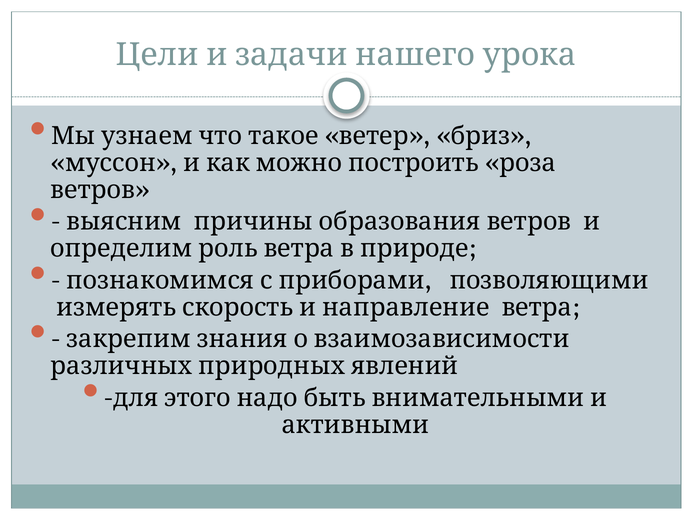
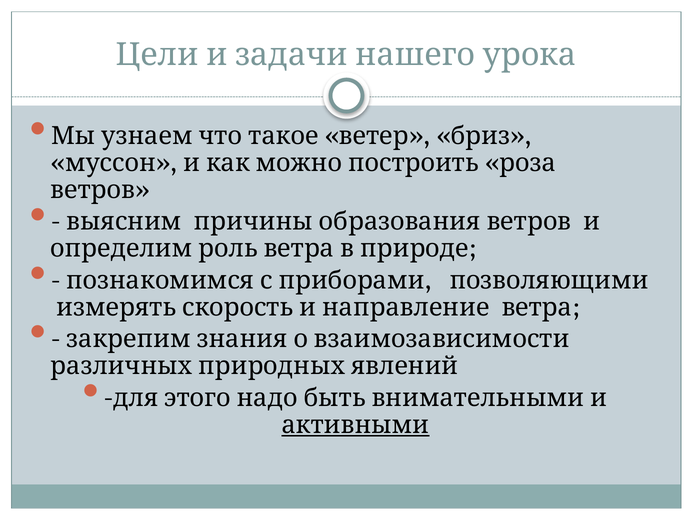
активными underline: none -> present
